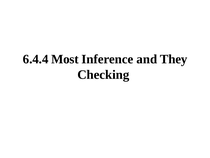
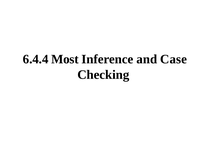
They: They -> Case
